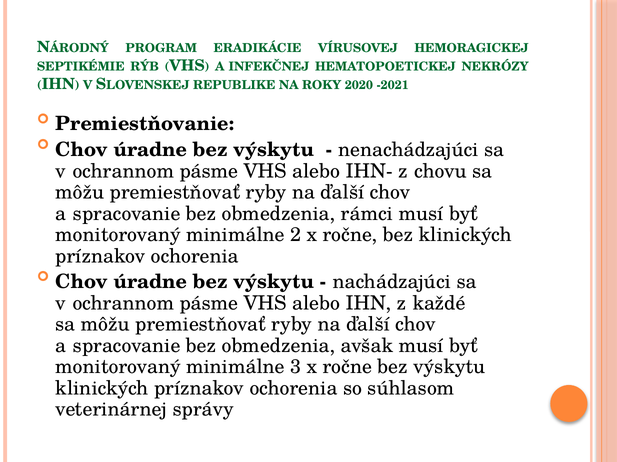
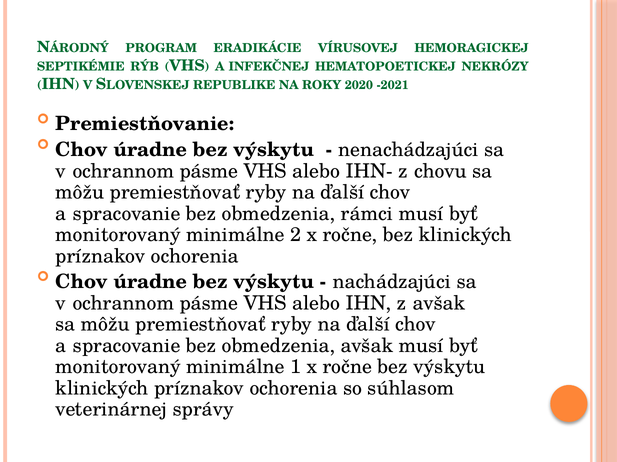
z každé: každé -> avšak
3: 3 -> 1
